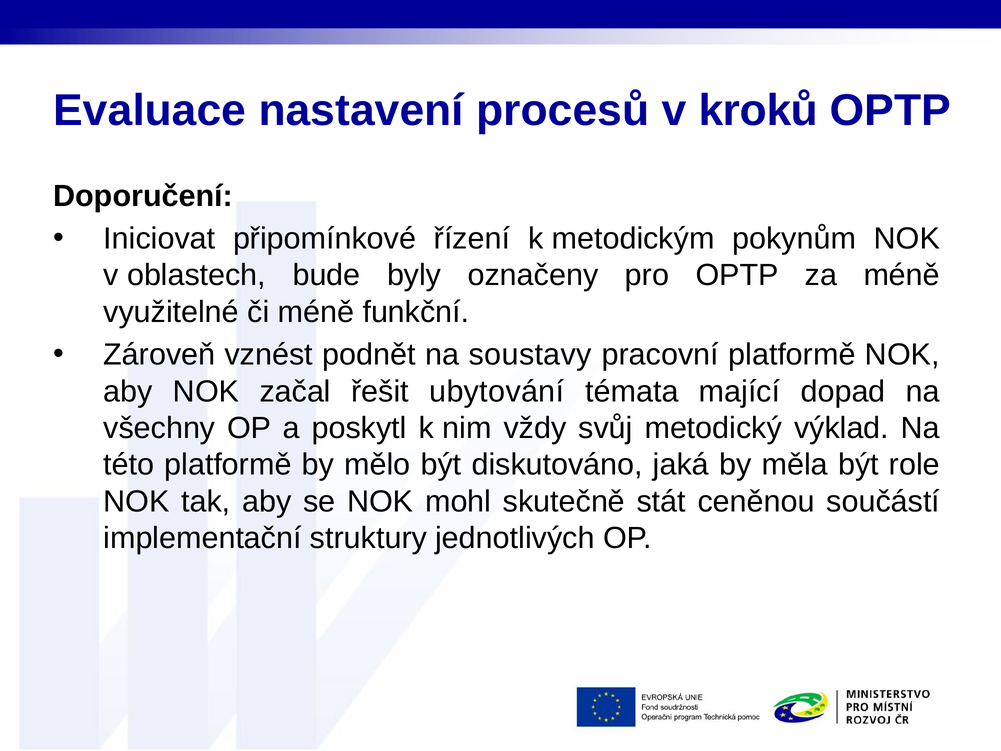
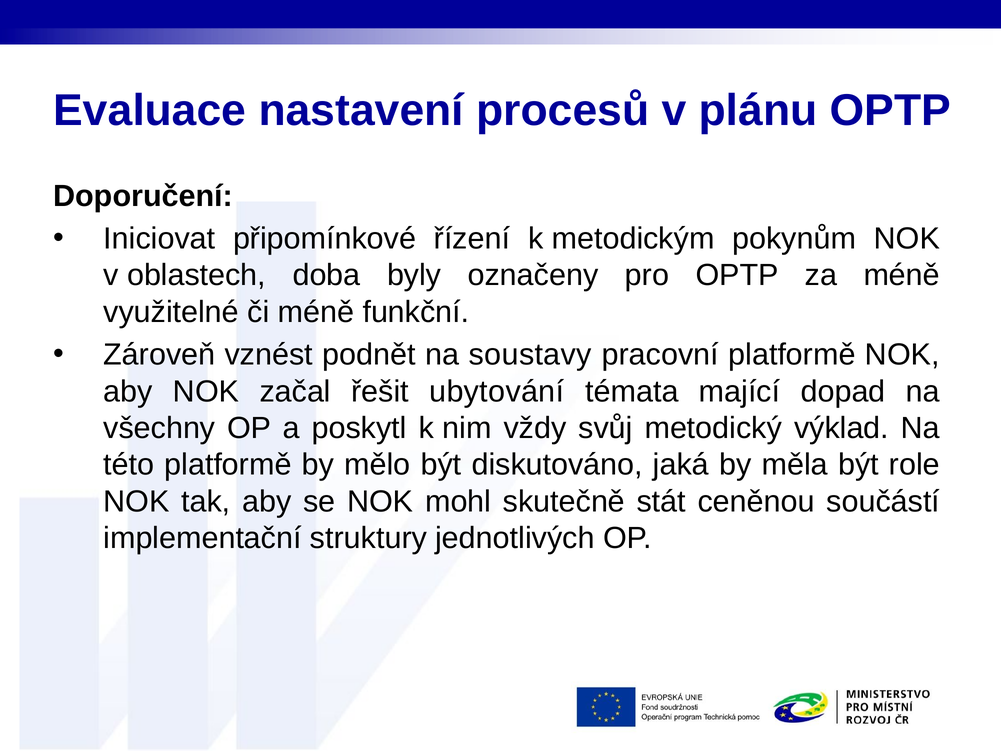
kroků: kroků -> plánu
bude: bude -> doba
